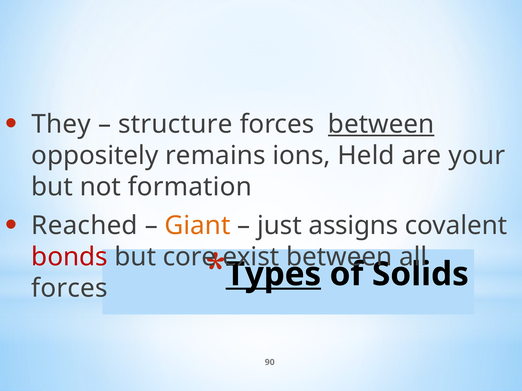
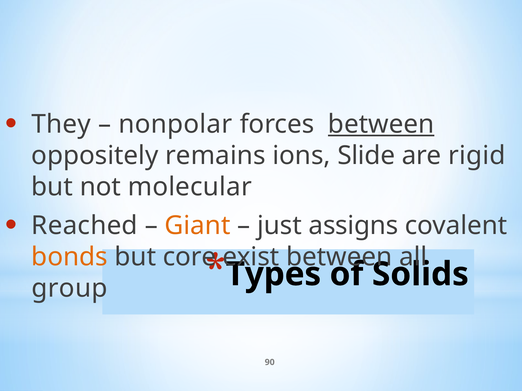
structure: structure -> nonpolar
Held: Held -> Slide
your: your -> rigid
formation: formation -> molecular
bonds colour: red -> orange
Types underline: present -> none
forces at (70, 288): forces -> group
